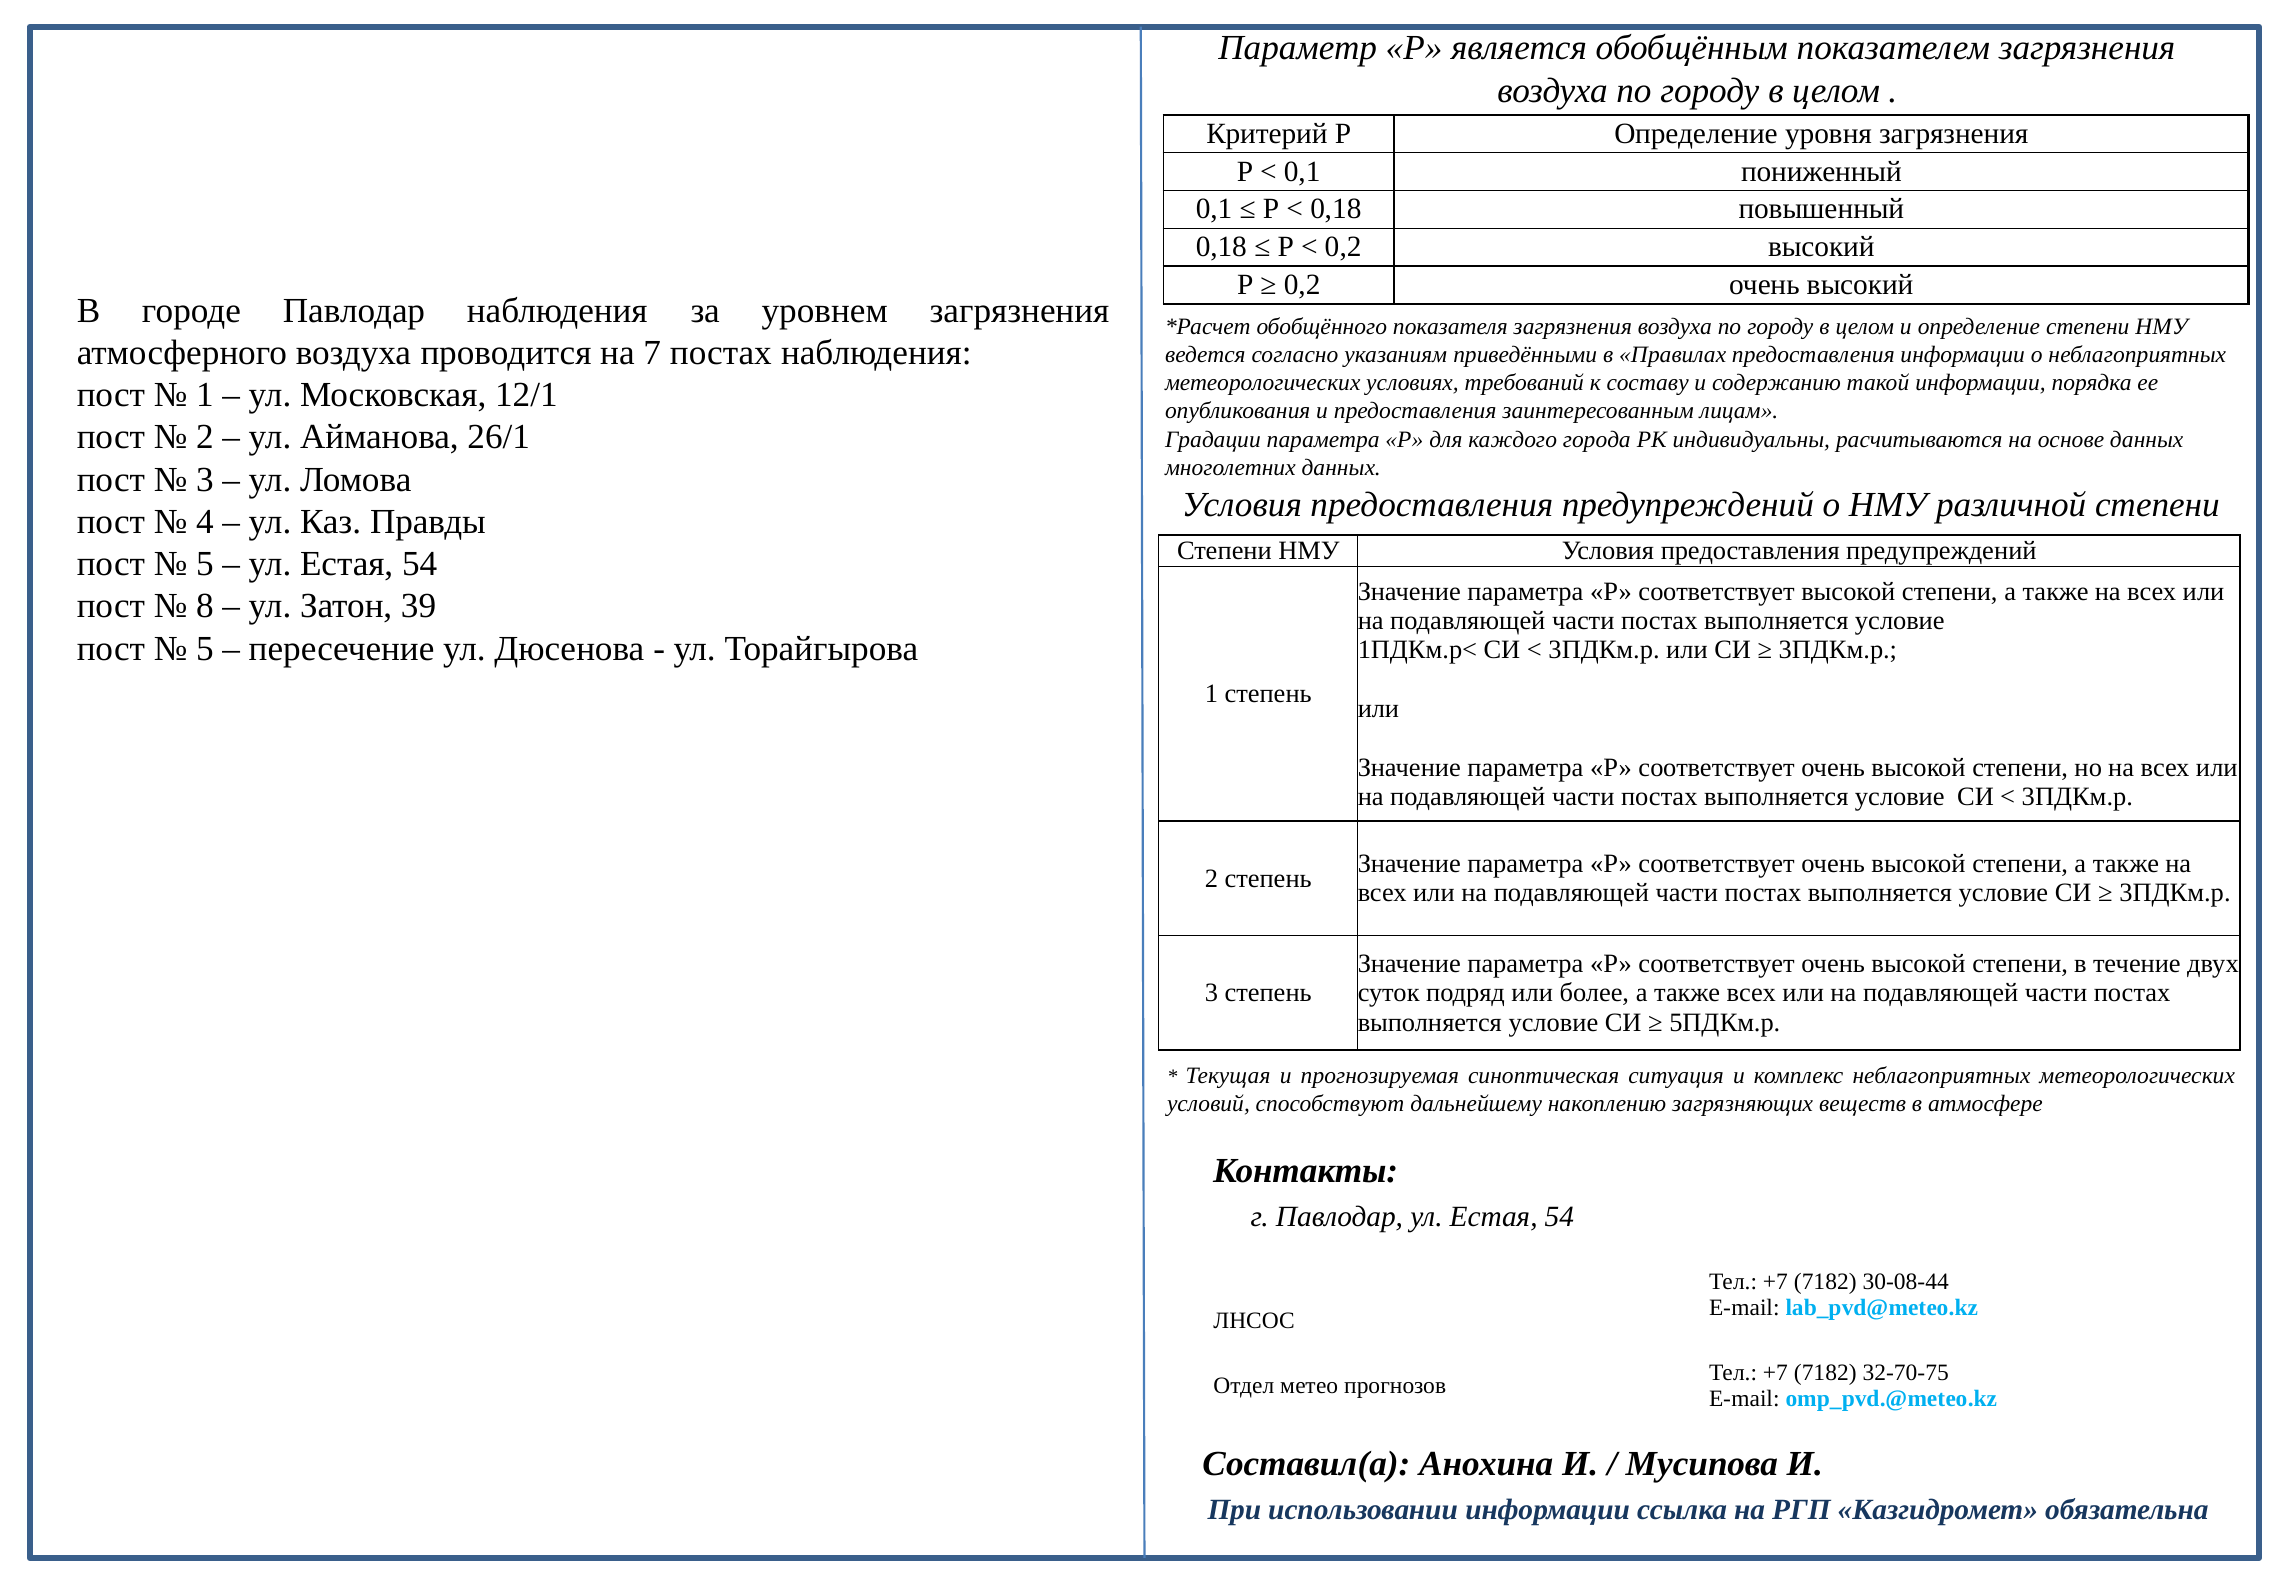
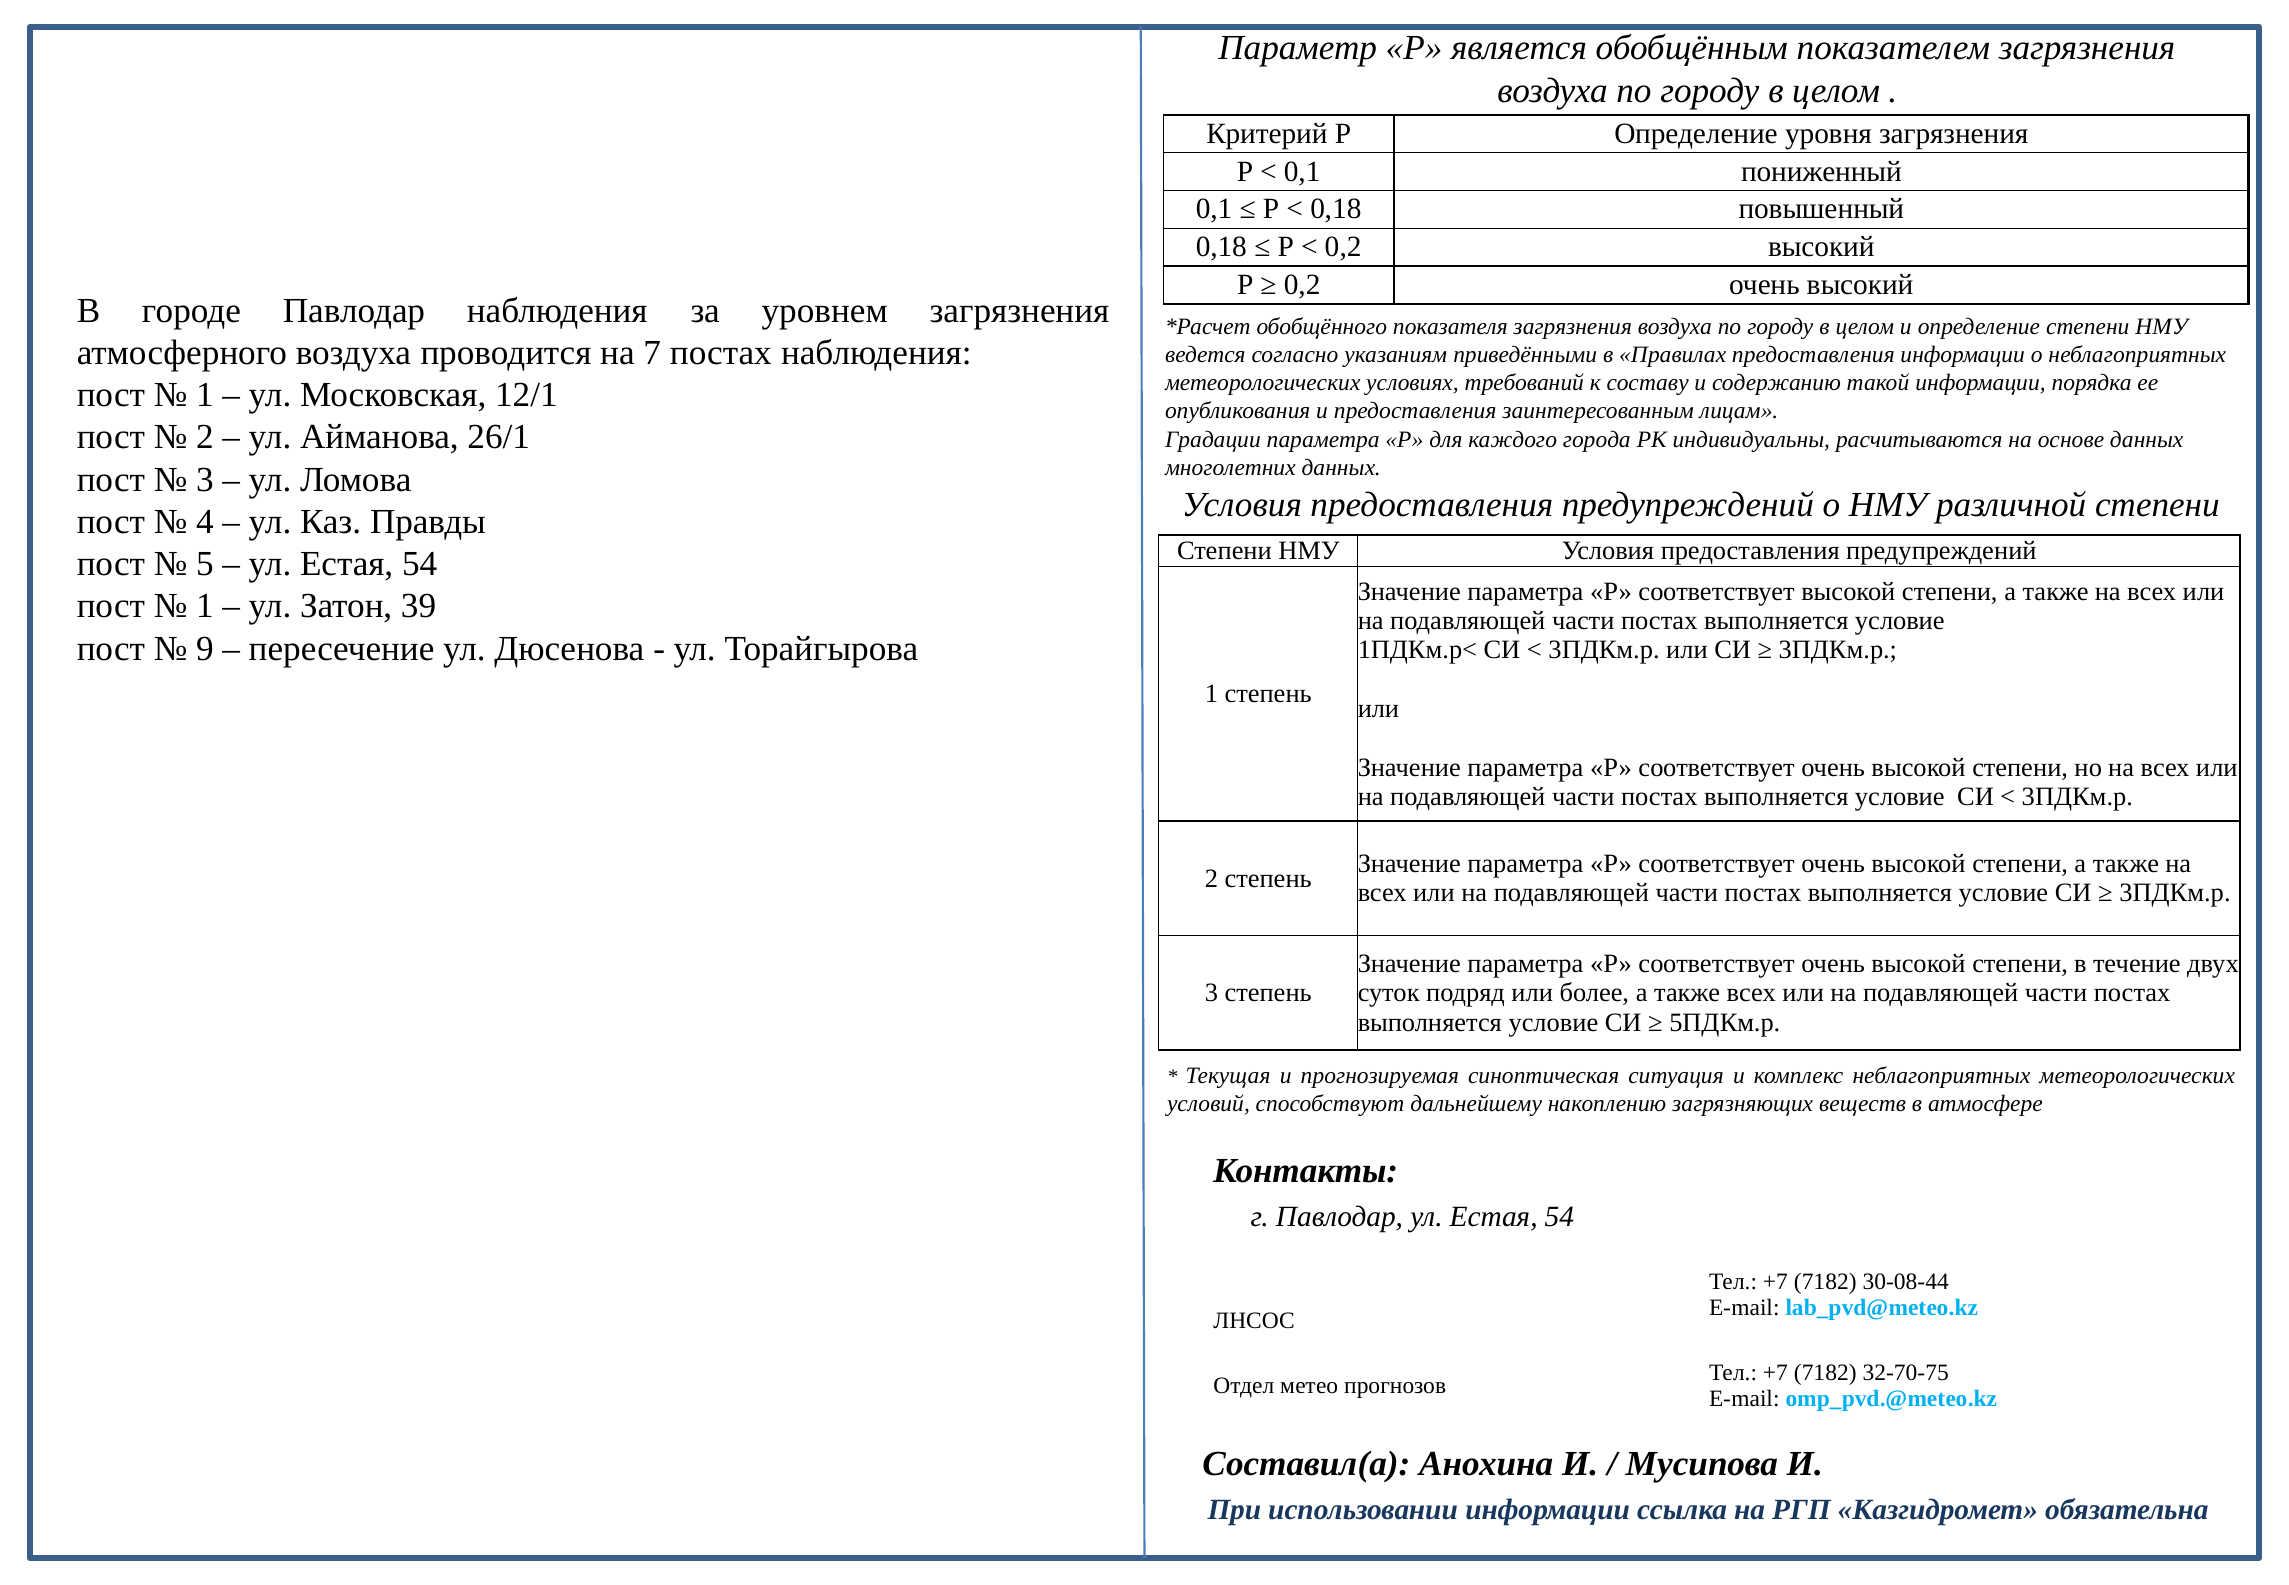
8 at (205, 606): 8 -> 1
5 at (205, 648): 5 -> 9
